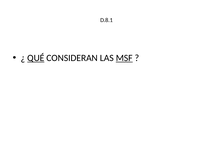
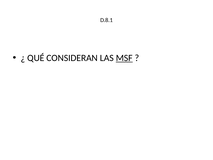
QUÉ underline: present -> none
